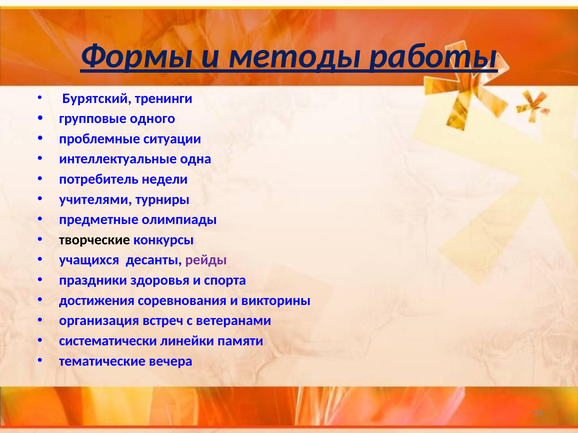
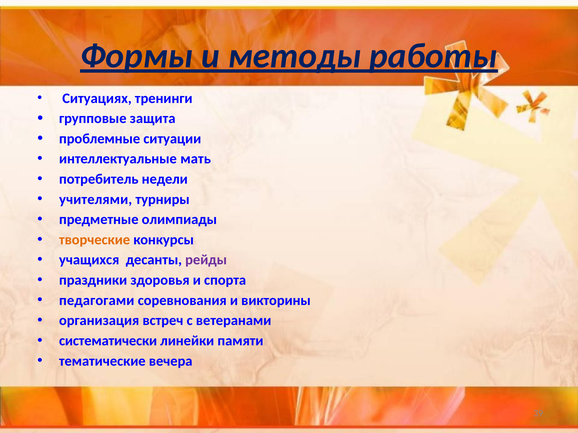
Бурятский: Бурятский -> Ситуациях
одного: одного -> защита
одна: одна -> мать
творческие colour: black -> orange
достижения: достижения -> педагогами
